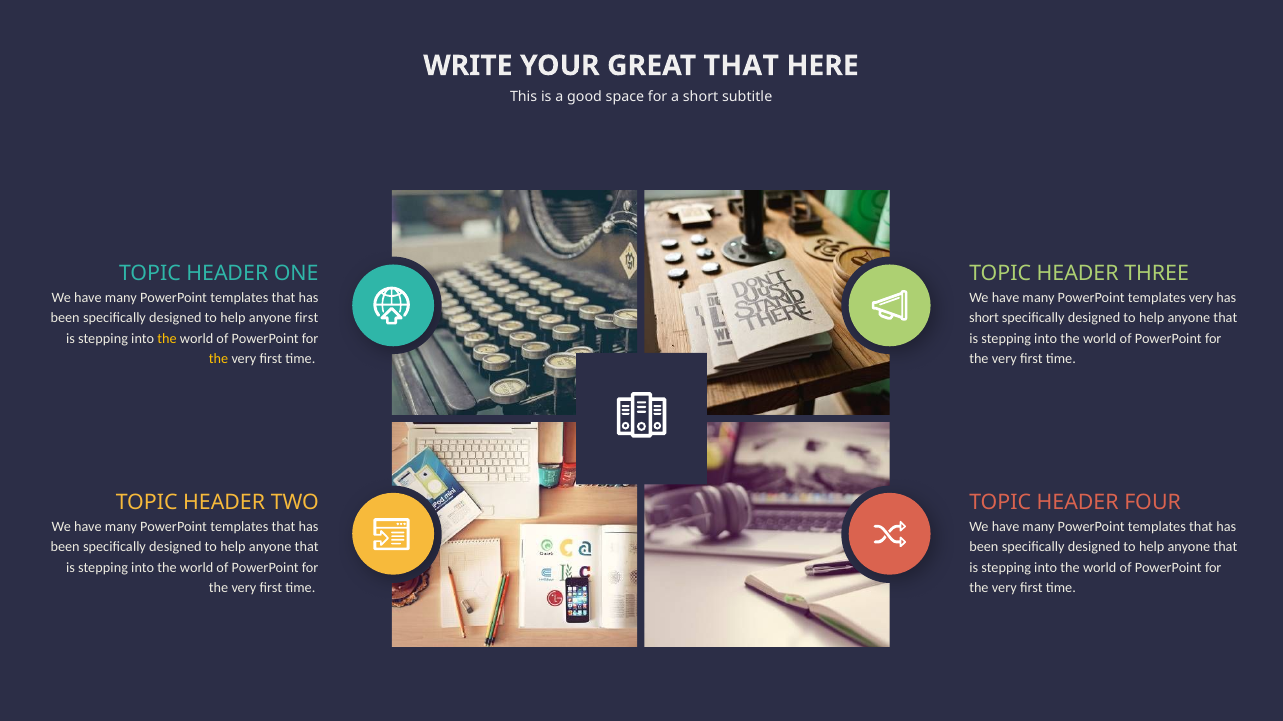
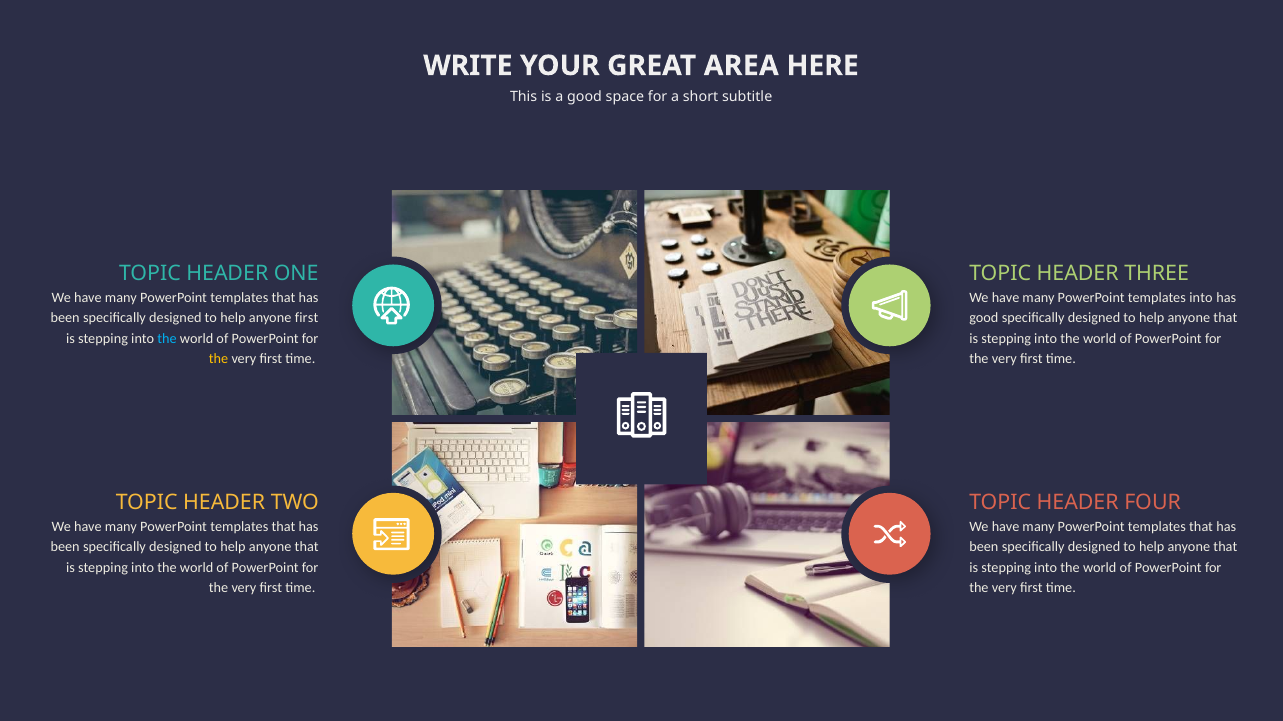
GREAT THAT: THAT -> AREA
templates very: very -> into
short at (984, 318): short -> good
the at (167, 339) colour: yellow -> light blue
